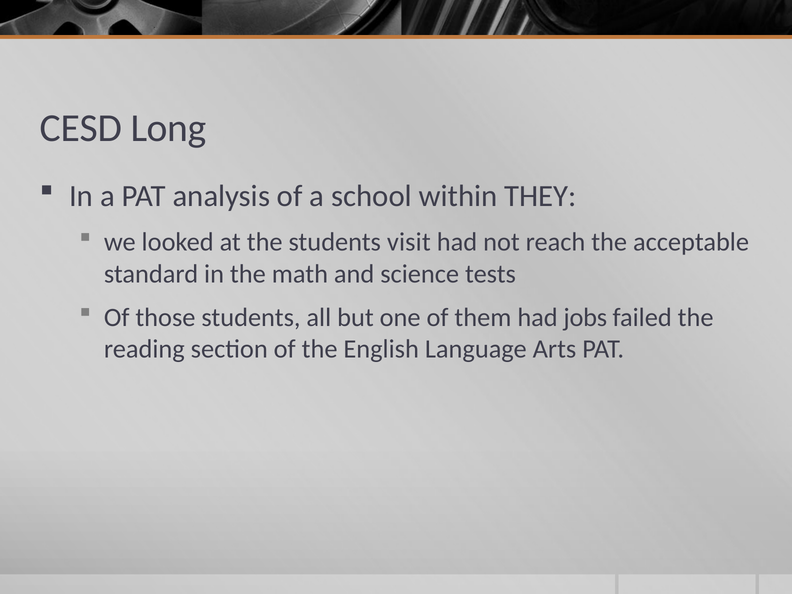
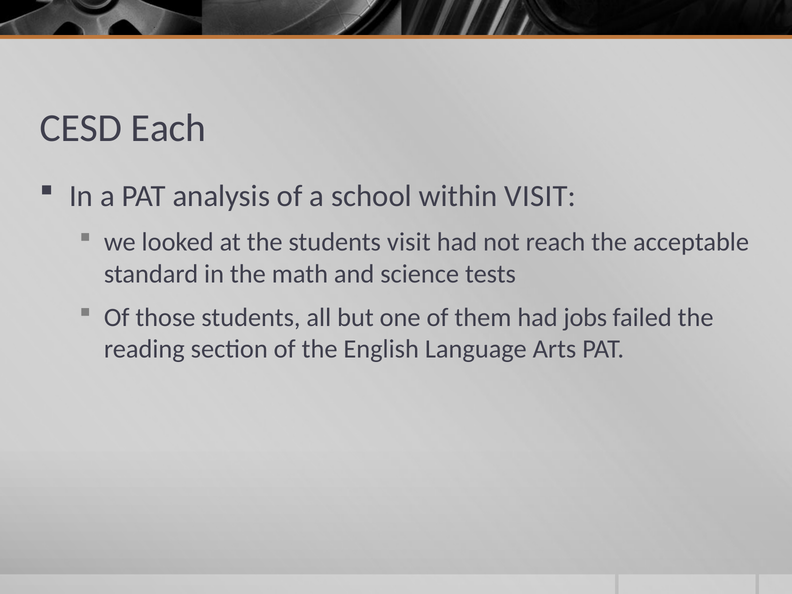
Long: Long -> Each
within THEY: THEY -> VISIT
